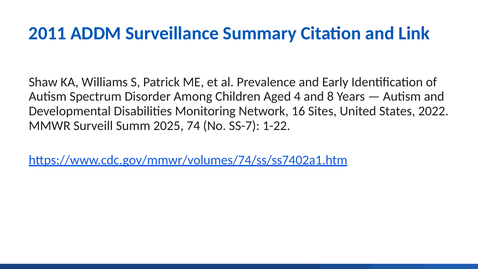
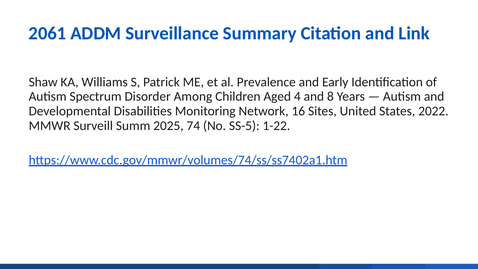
2011: 2011 -> 2061
SS-7: SS-7 -> SS-5
